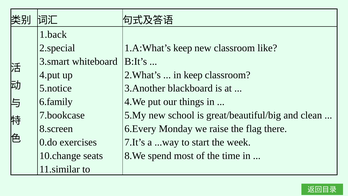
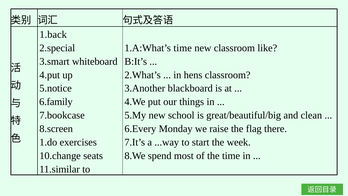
1.A:What’s keep: keep -> time
in keep: keep -> hens
0.do: 0.do -> 1.do
